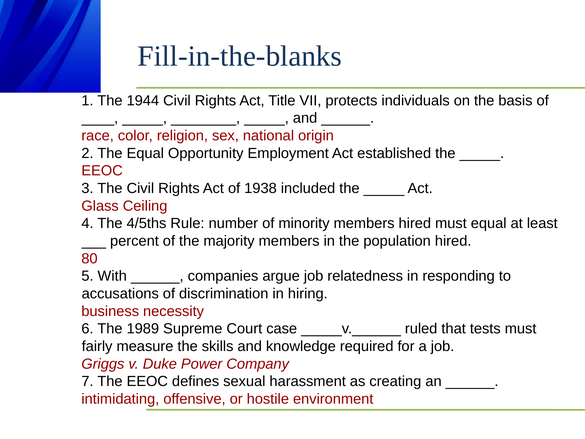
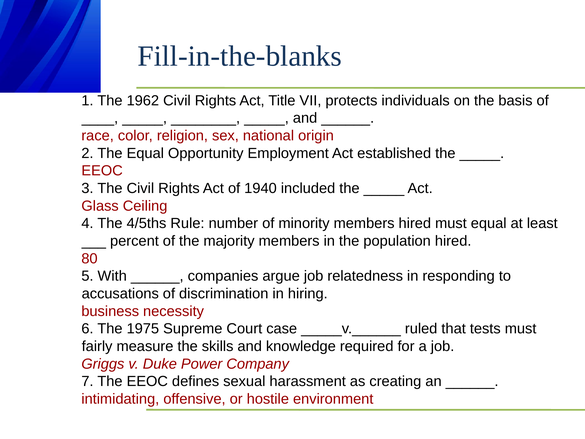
1944: 1944 -> 1962
1938: 1938 -> 1940
1989: 1989 -> 1975
